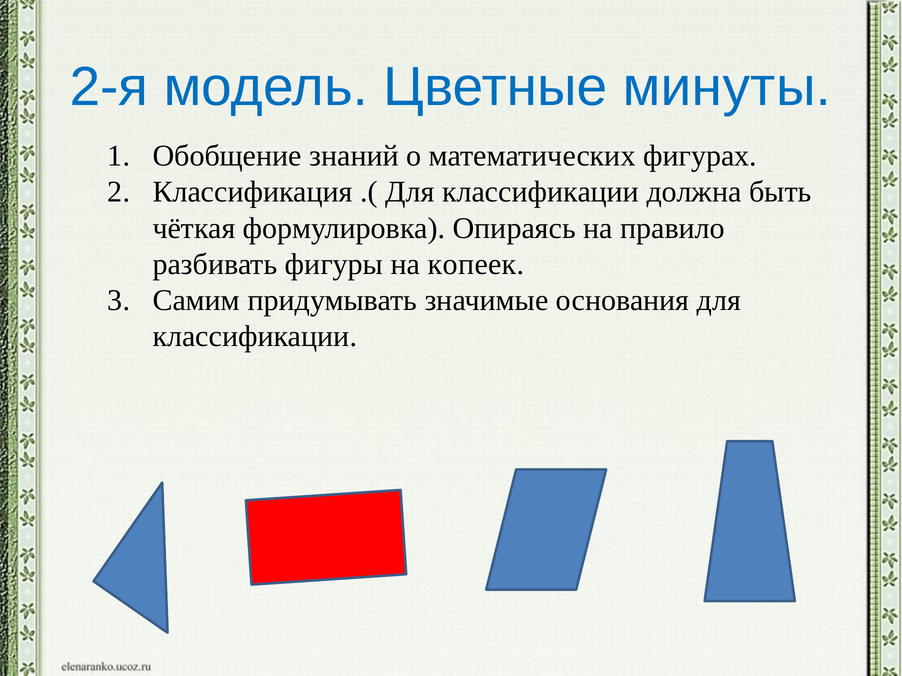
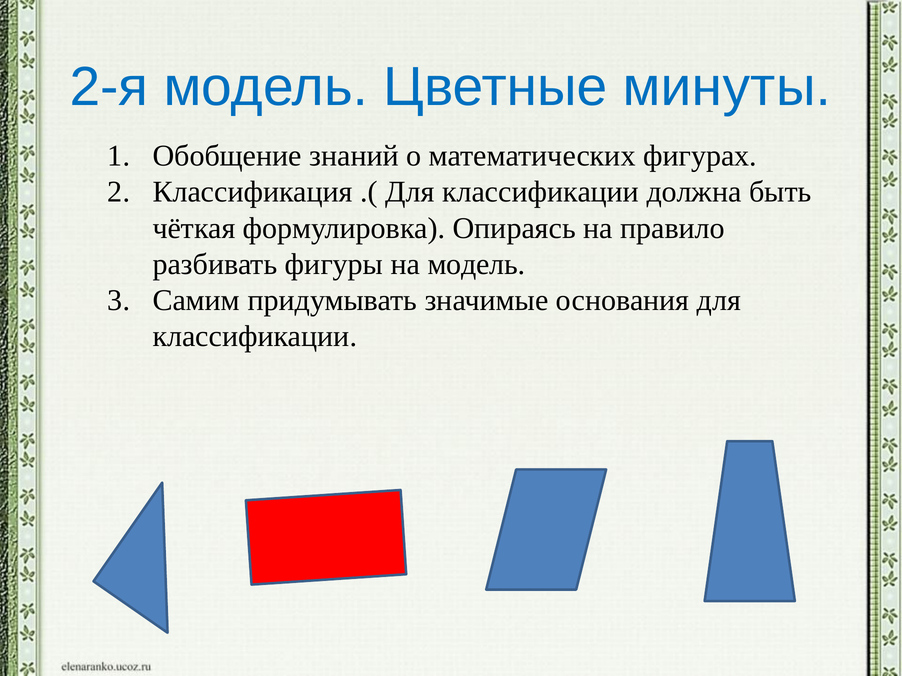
на копеек: копеек -> модель
